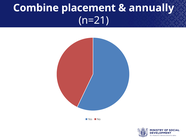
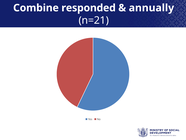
placement: placement -> responded
